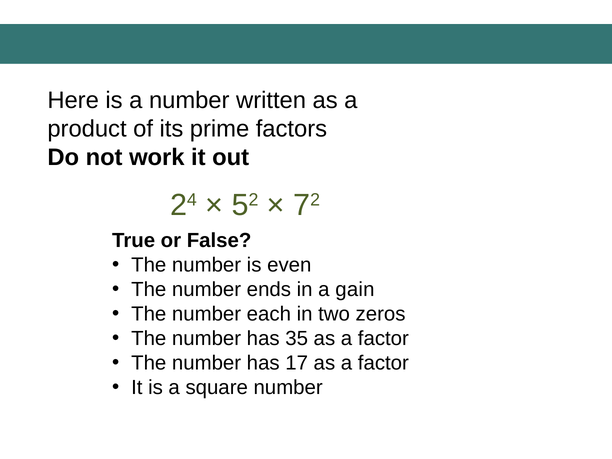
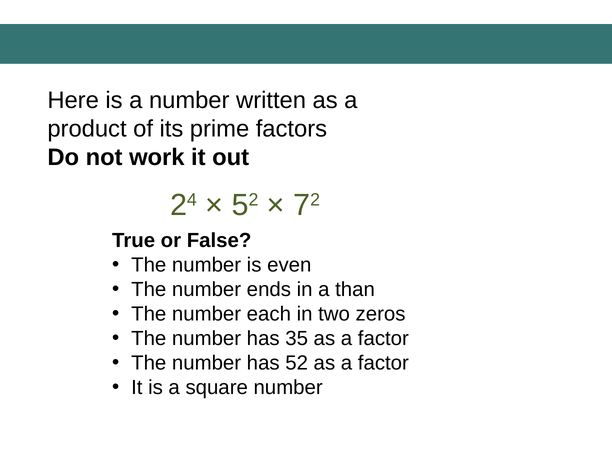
gain: gain -> than
has 17: 17 -> 52
